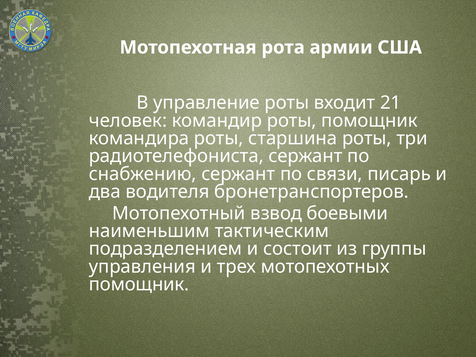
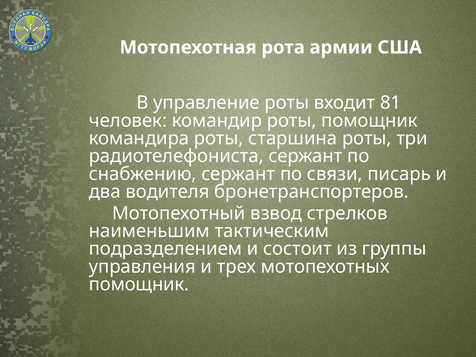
21: 21 -> 81
боевыми: боевыми -> стрелков
